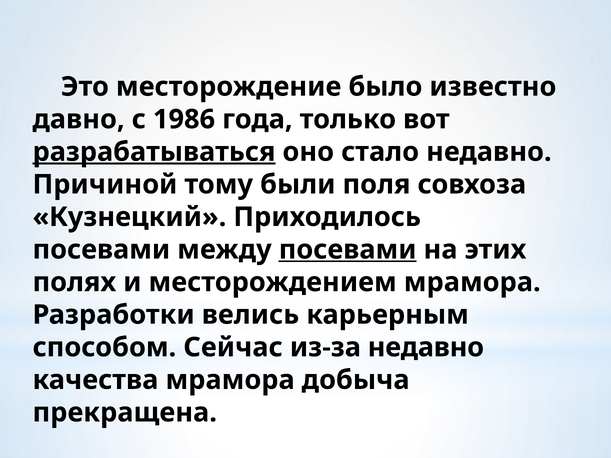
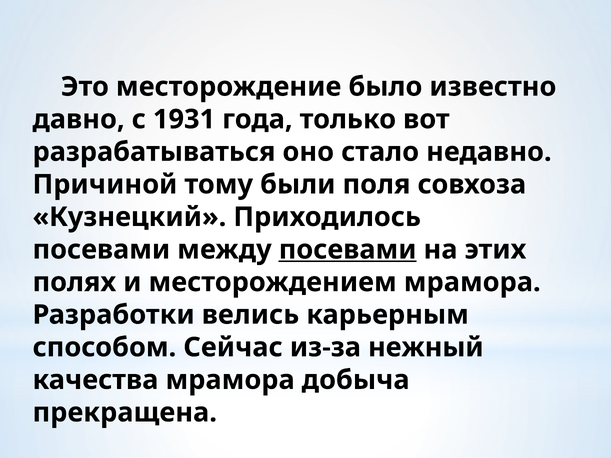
1986: 1986 -> 1931
разрабатываться underline: present -> none
из-за недавно: недавно -> нежный
